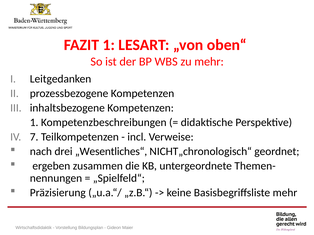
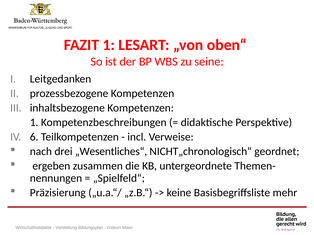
zu mehr: mehr -> seine
7: 7 -> 6
